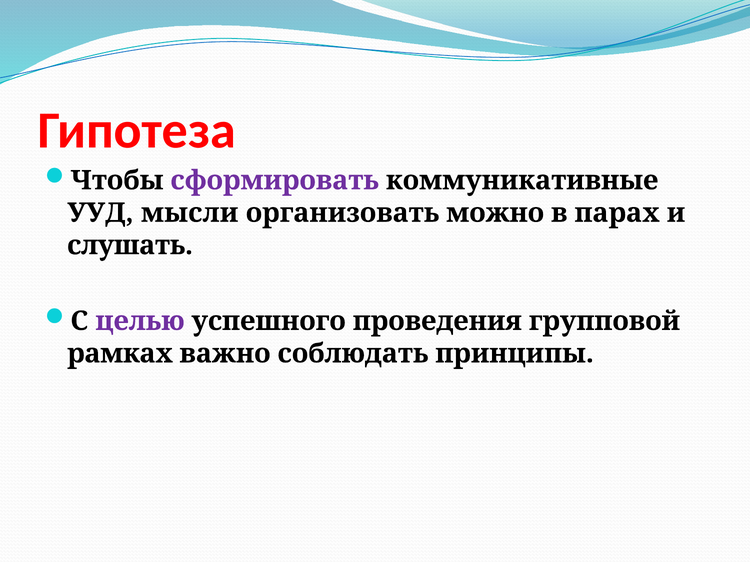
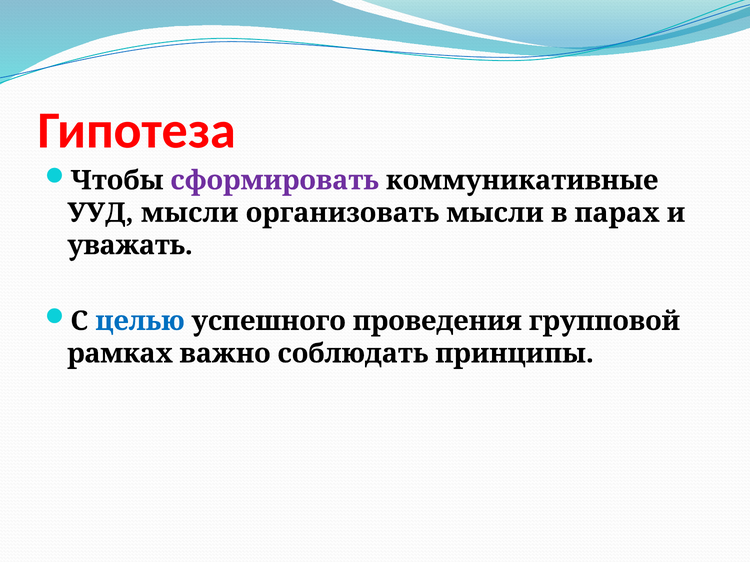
организовать можно: можно -> мысли
слушать: слушать -> уважать
целью colour: purple -> blue
